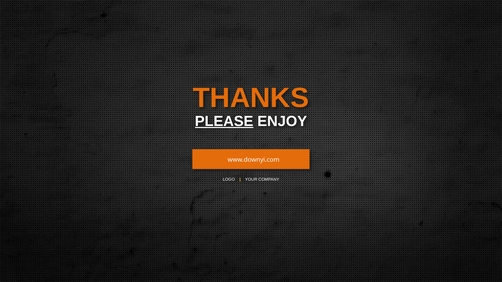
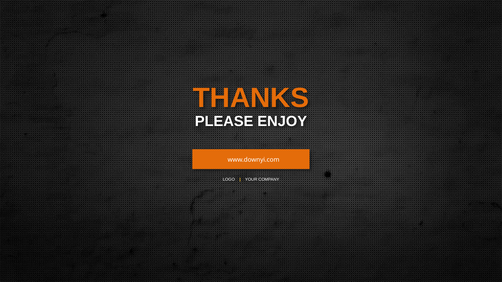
PLEASE underline: present -> none
